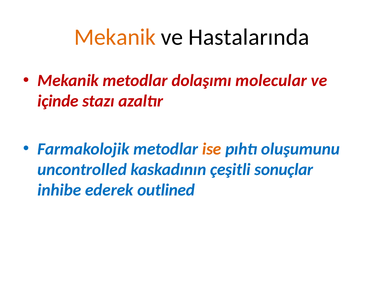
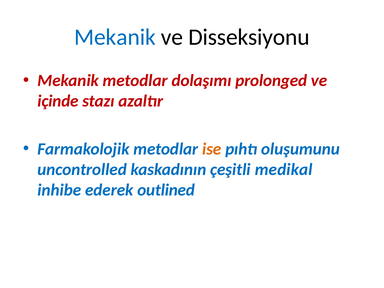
Mekanik at (115, 37) colour: orange -> blue
Hastalarında: Hastalarında -> Disseksiyonu
molecular: molecular -> prolonged
sonuçlar: sonuçlar -> medikal
